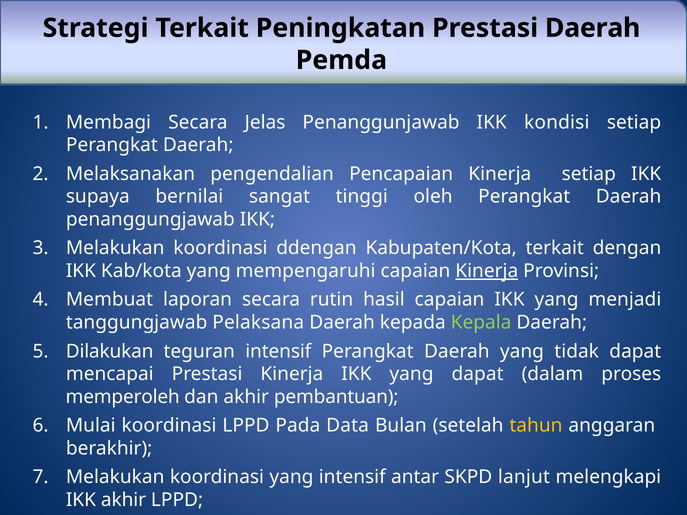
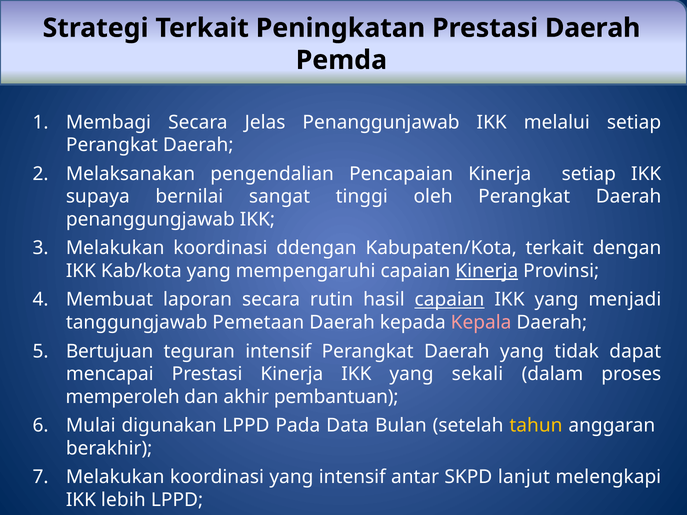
kondisi: kondisi -> melalui
capaian at (450, 300) underline: none -> present
Pelaksana: Pelaksana -> Pemetaan
Kepala colour: light green -> pink
Dilakukan: Dilakukan -> Bertujuan
yang dapat: dapat -> sekali
Mulai koordinasi: koordinasi -> digunakan
IKK akhir: akhir -> lebih
